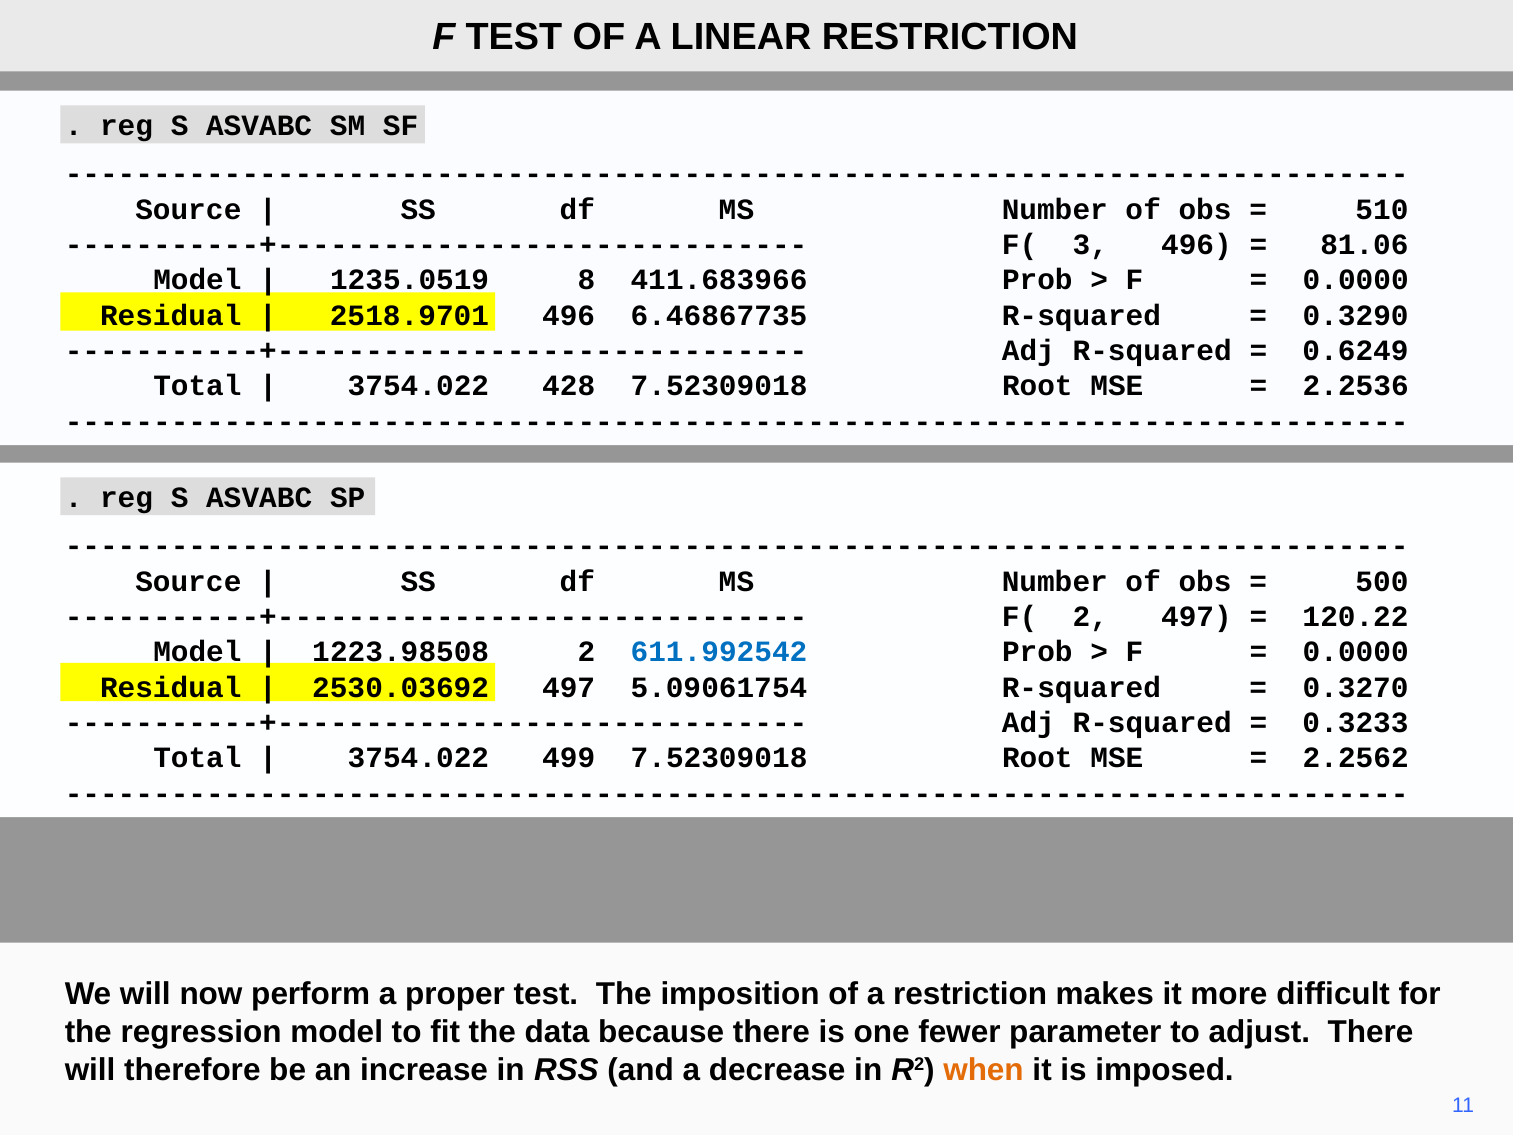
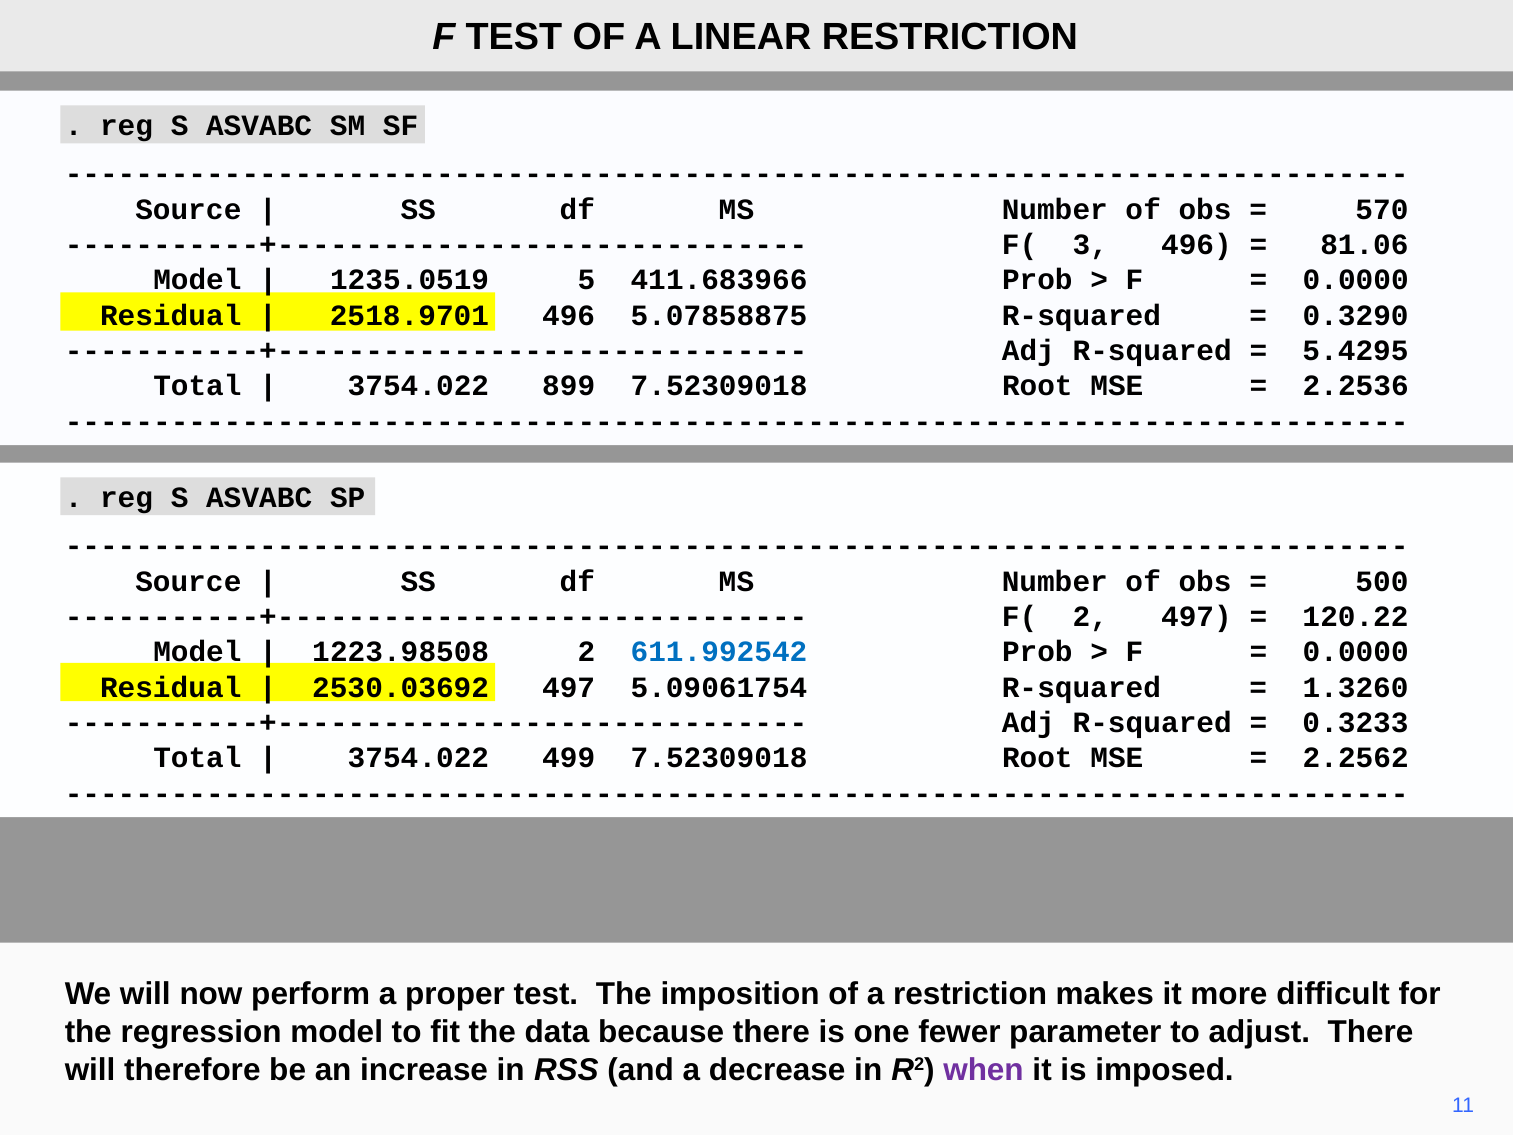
510: 510 -> 570
8: 8 -> 5
6.46867735: 6.46867735 -> 5.07858875
0.6249: 0.6249 -> 5.4295
428: 428 -> 899
0.3270: 0.3270 -> 1.3260
when colour: orange -> purple
